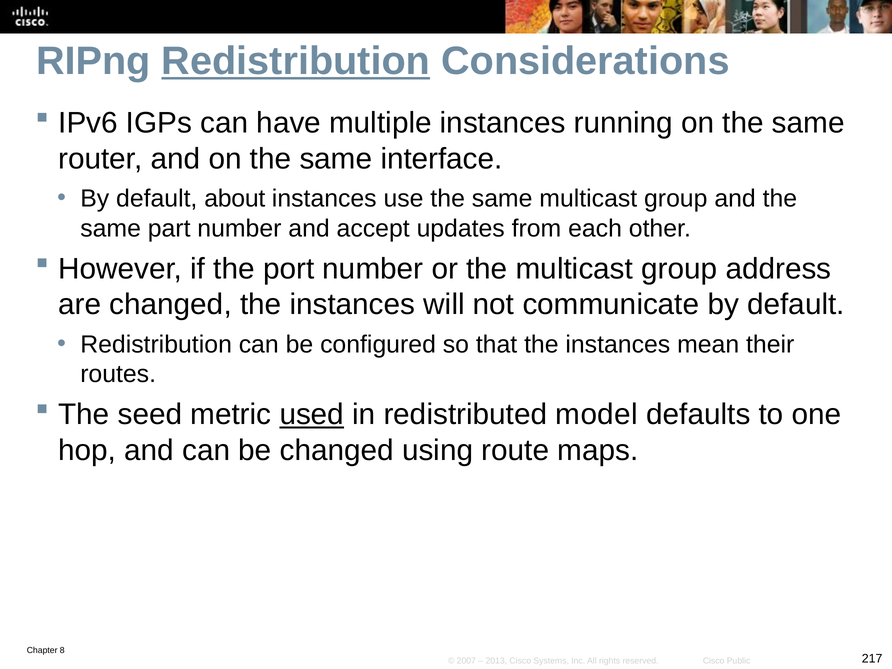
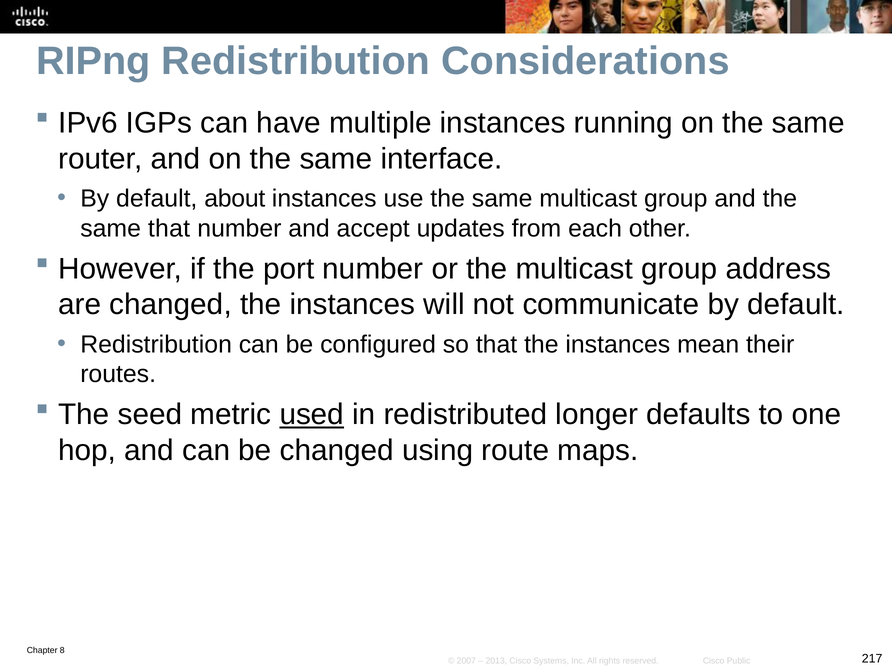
Redistribution at (296, 61) underline: present -> none
same part: part -> that
model: model -> longer
